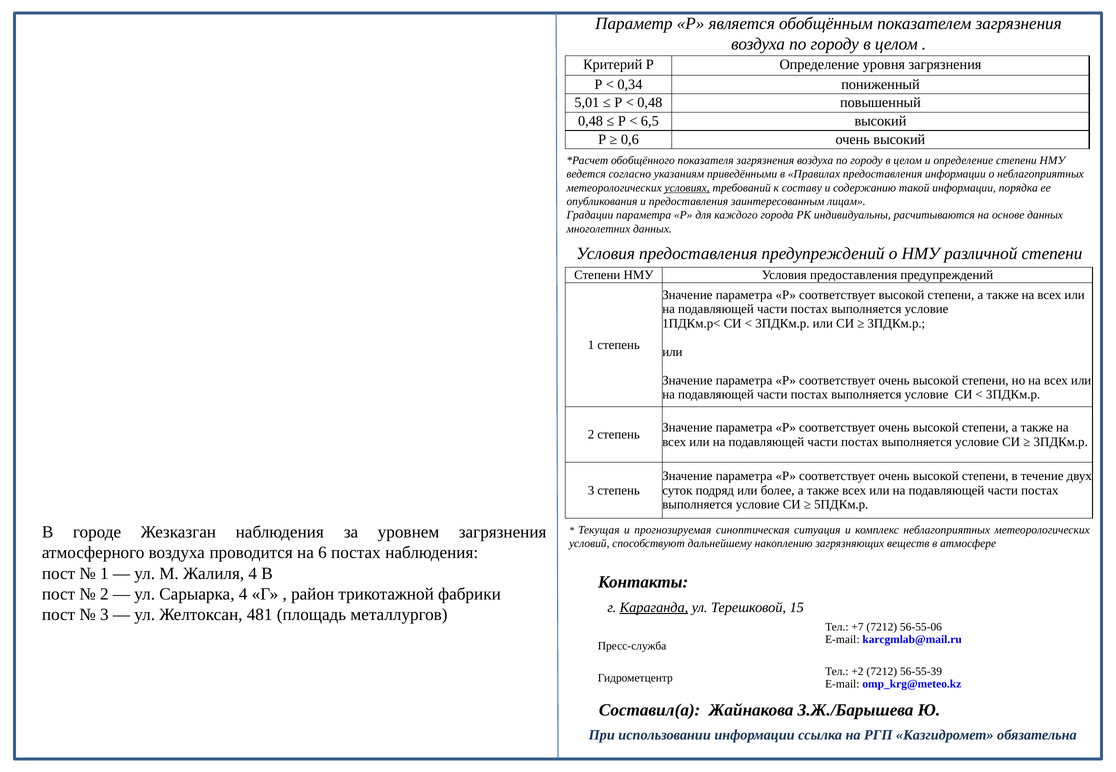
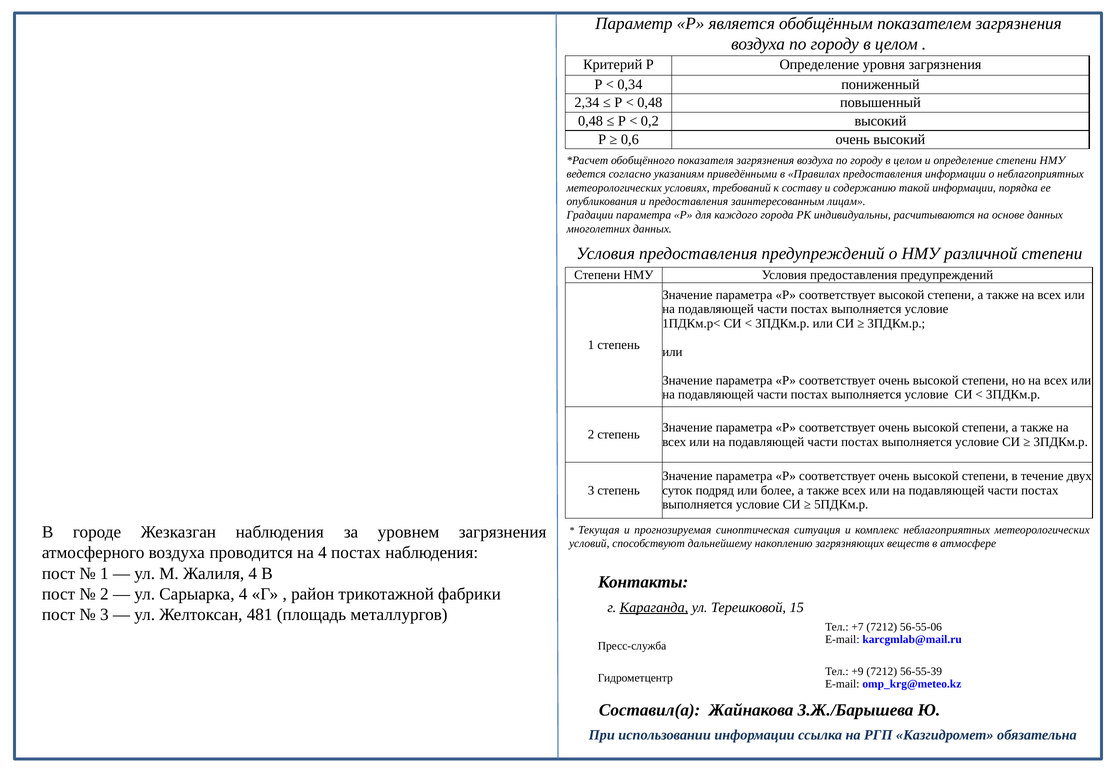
5,01: 5,01 -> 2,34
6,5: 6,5 -> 0,2
условиях underline: present -> none
на 6: 6 -> 4
+2: +2 -> +9
